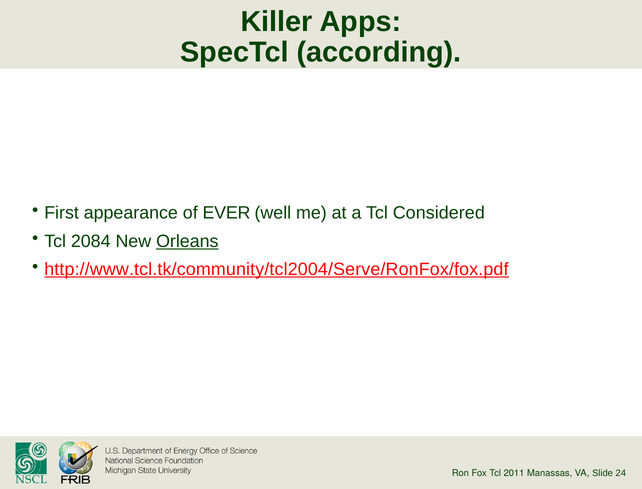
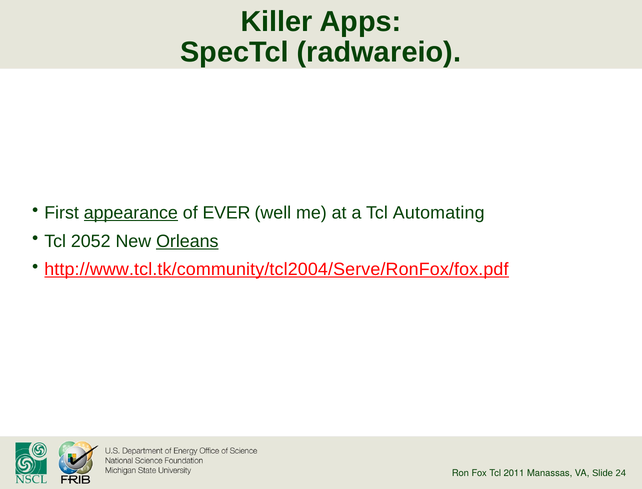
according: according -> radwareio
appearance underline: none -> present
Considered: Considered -> Automating
2084: 2084 -> 2052
